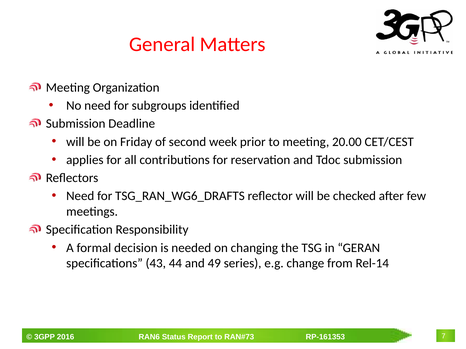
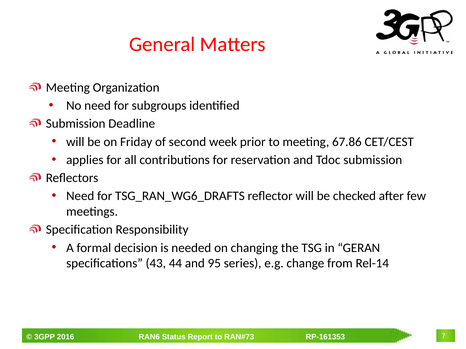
20.00: 20.00 -> 67.86
49: 49 -> 95
